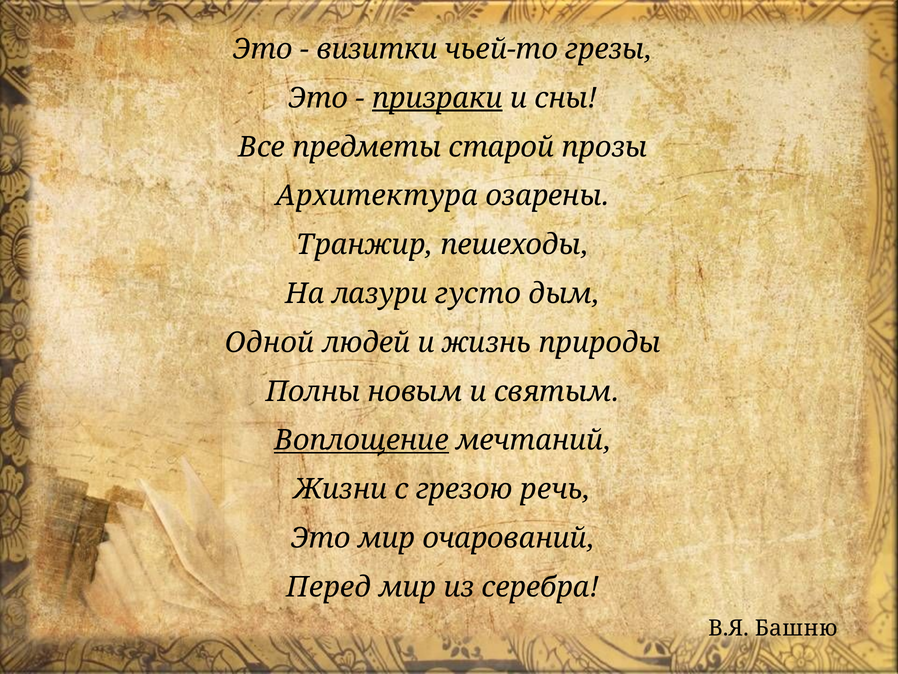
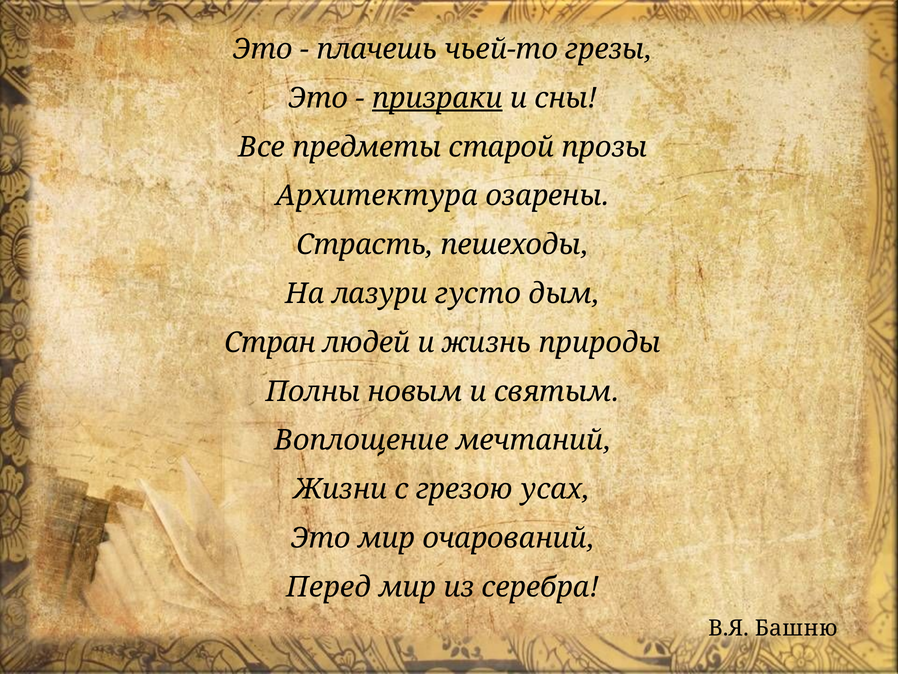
визитки: визитки -> плачешь
Транжир: Транжир -> Страсть
Одной: Одной -> Стран
Воплощение underline: present -> none
речь: речь -> усах
